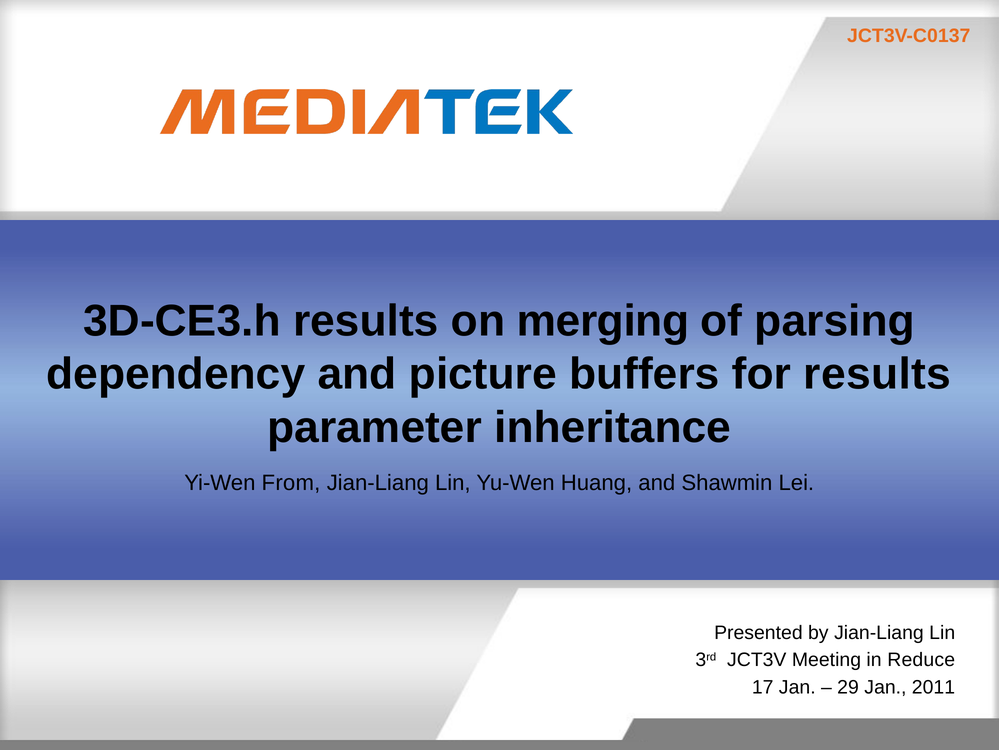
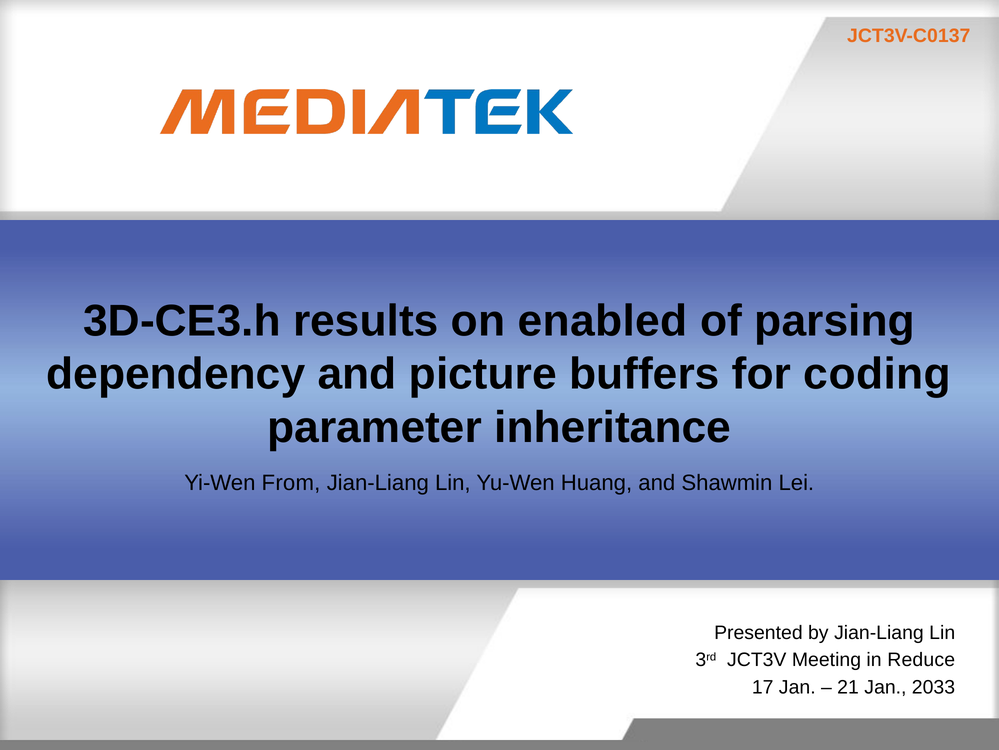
merging: merging -> enabled
for results: results -> coding
29: 29 -> 21
2011: 2011 -> 2033
